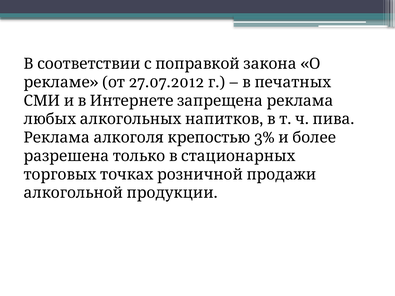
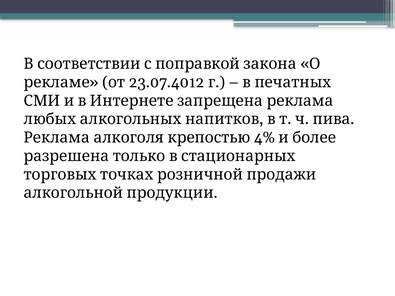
27.07.2012: 27.07.2012 -> 23.07.4012
3%: 3% -> 4%
